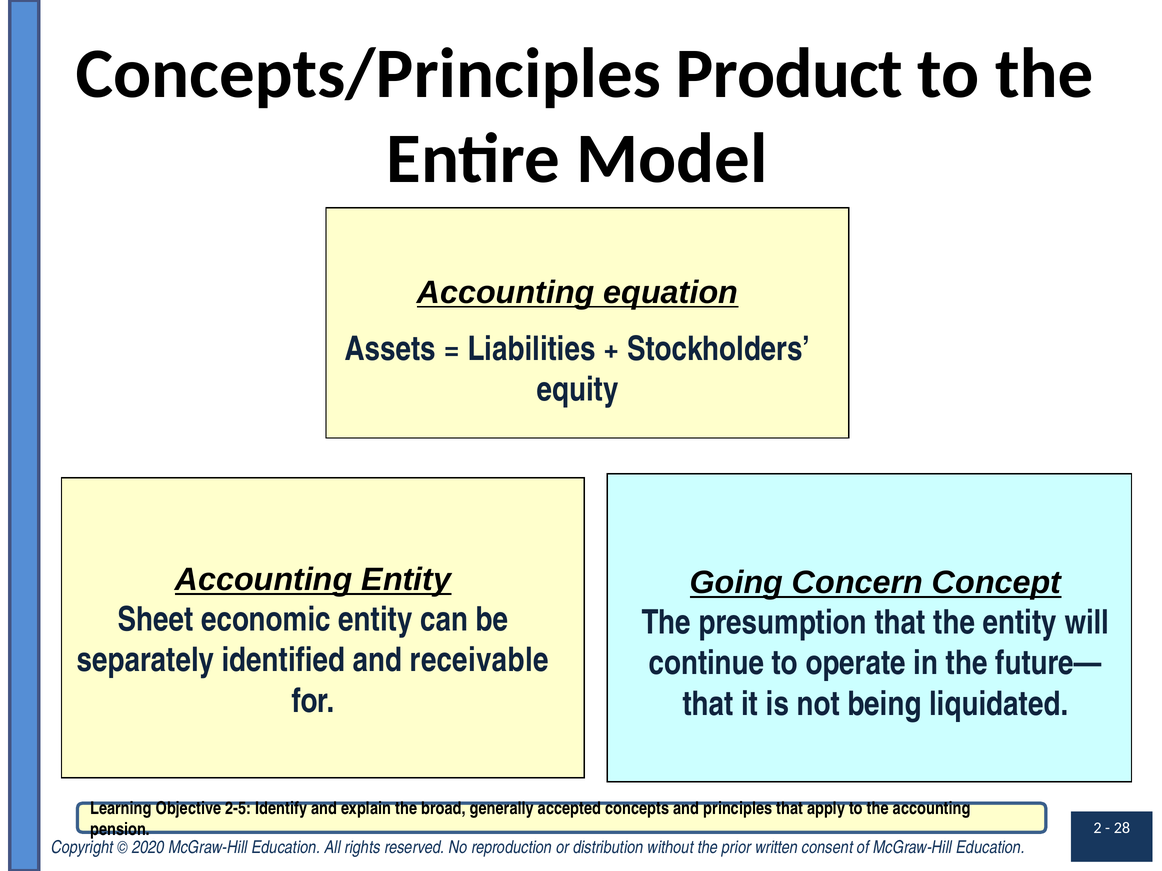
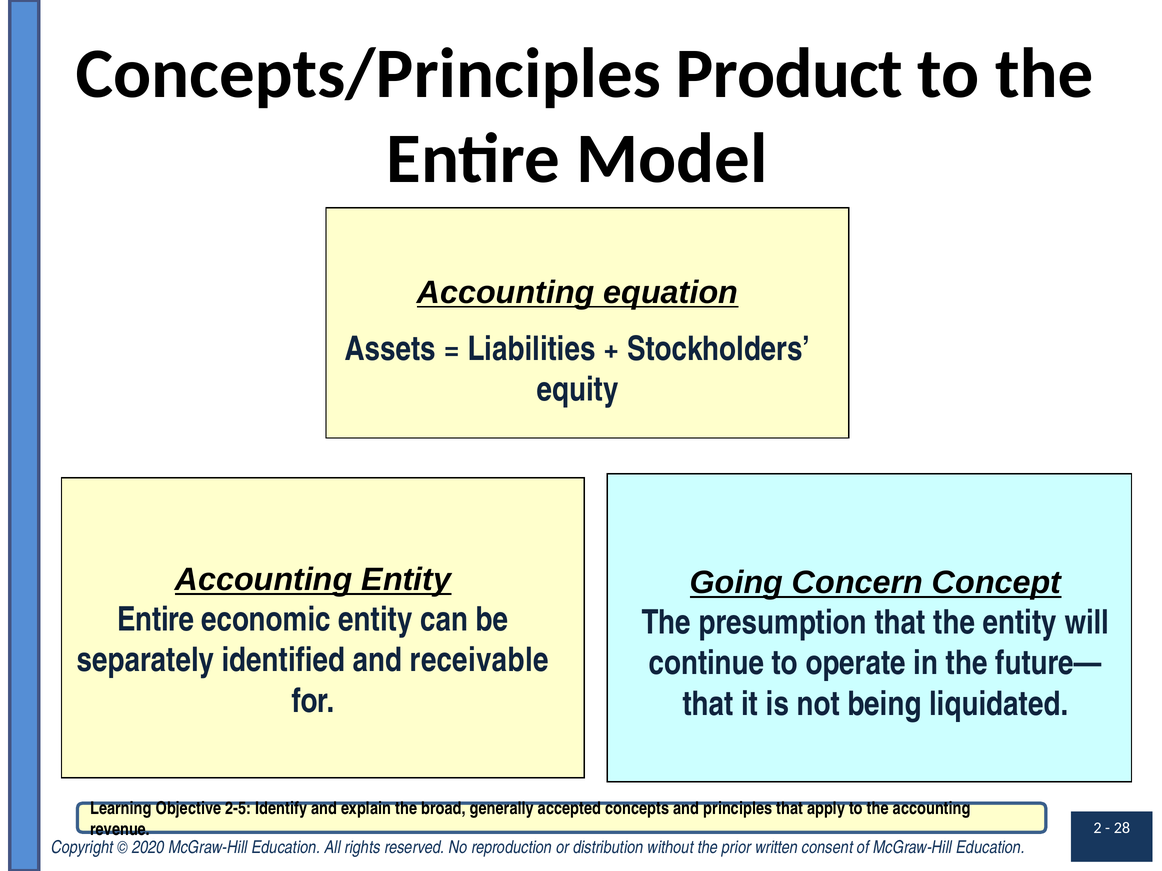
Sheet at (156, 620): Sheet -> Entire
pension: pension -> revenue
